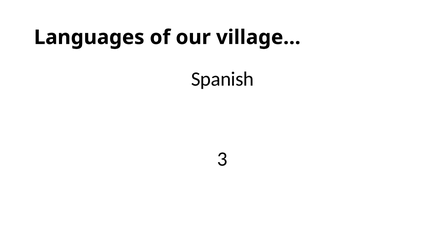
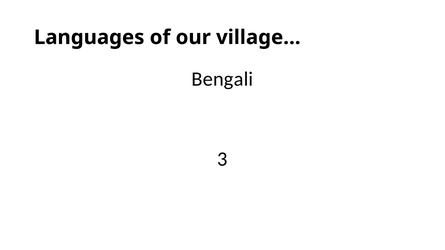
Spanish: Spanish -> Bengali
